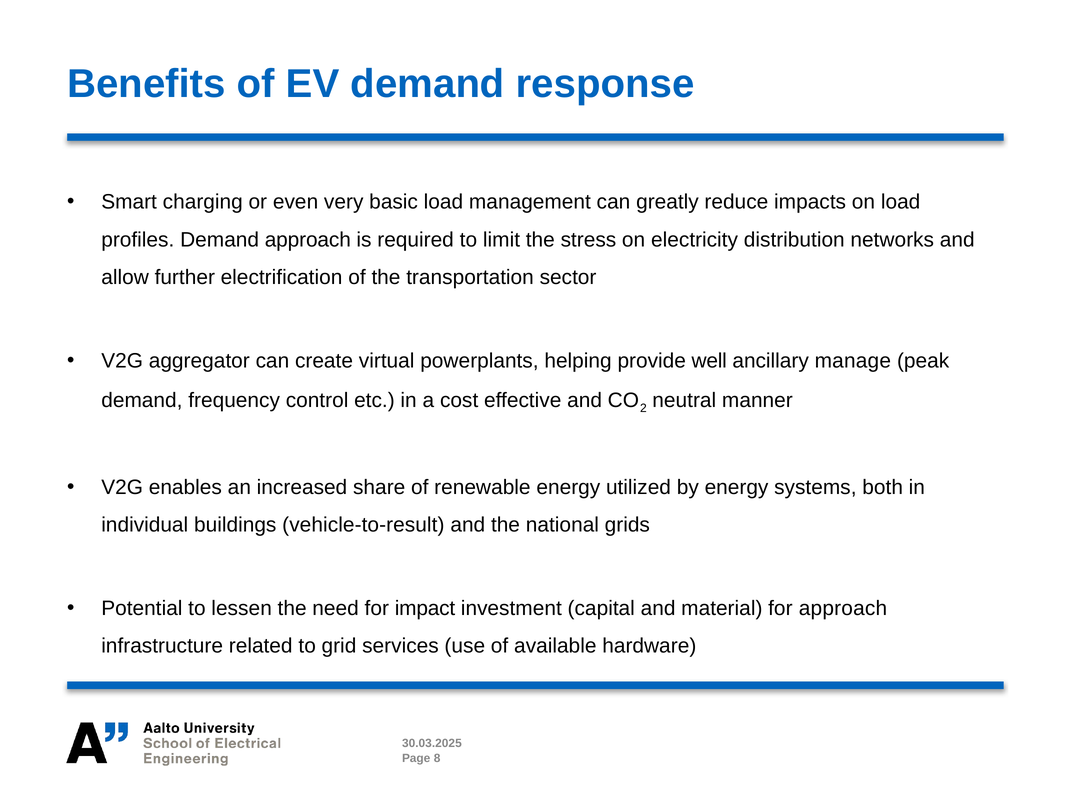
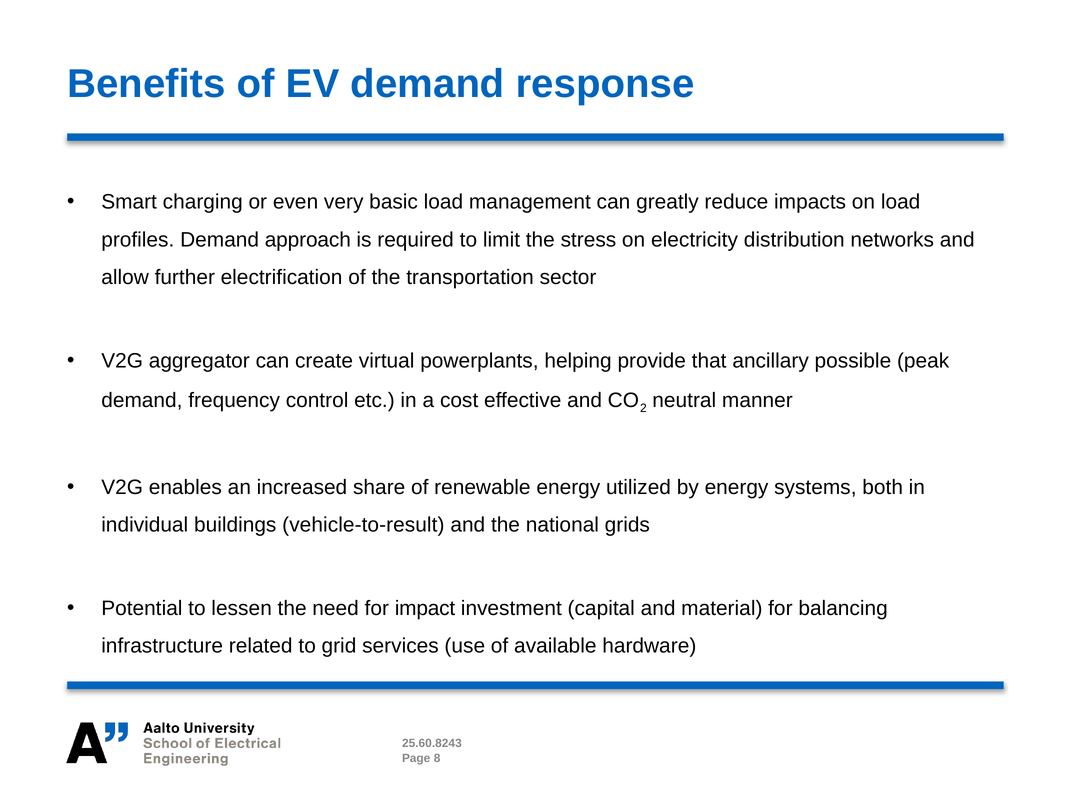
well: well -> that
manage: manage -> possible
for approach: approach -> balancing
30.03.2025: 30.03.2025 -> 25.60.8243
